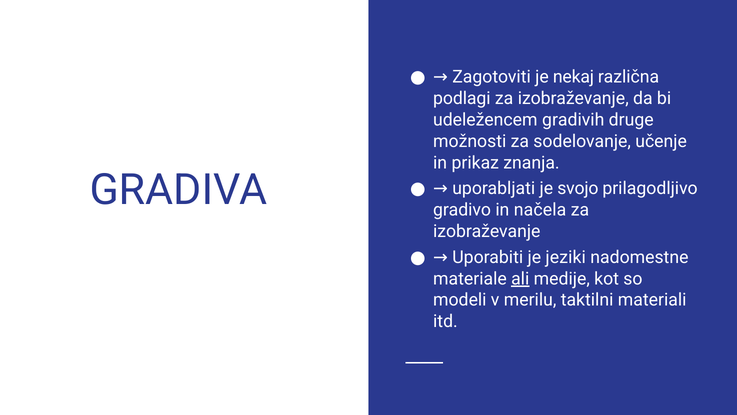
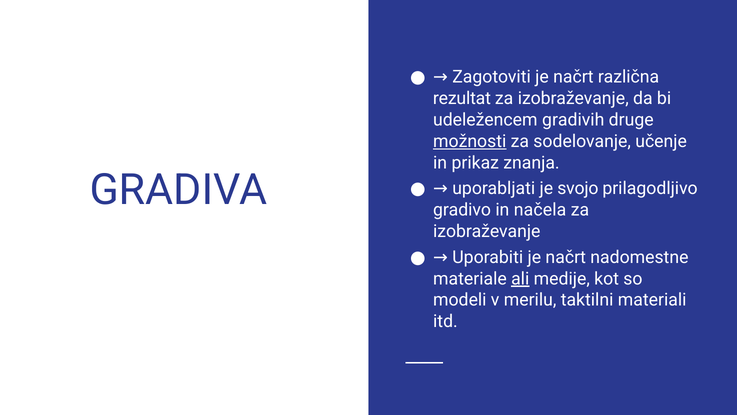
nekaj at (573, 77): nekaj -> načrt
podlagi: podlagi -> rezultat
možnosti underline: none -> present
jeziki at (566, 257): jeziki -> načrt
